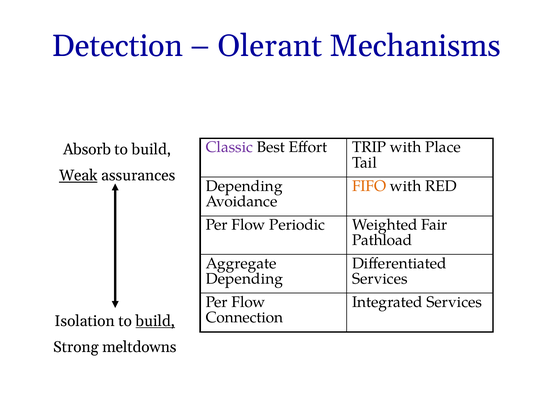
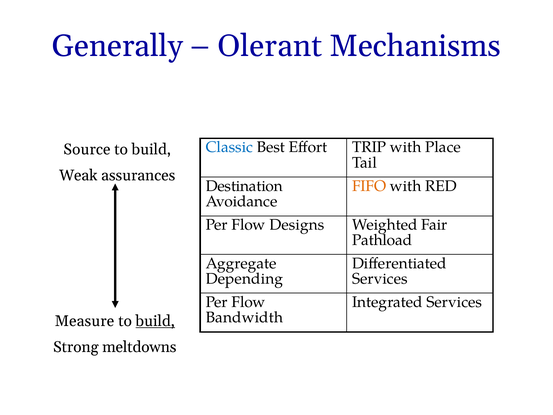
Detection: Detection -> Generally
Classic colour: purple -> blue
Absorb: Absorb -> Source
Weak underline: present -> none
Depending at (244, 186): Depending -> Destination
Periodic: Periodic -> Designs
Connection: Connection -> Bandwidth
Isolation: Isolation -> Measure
